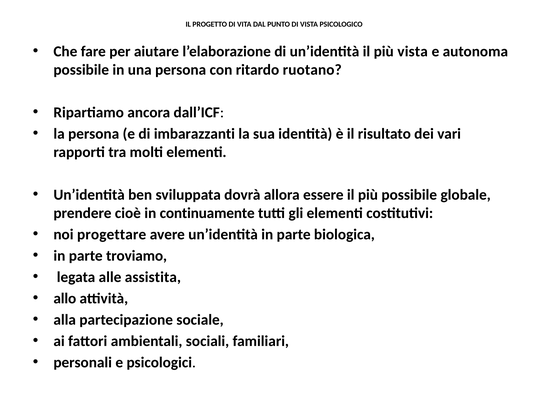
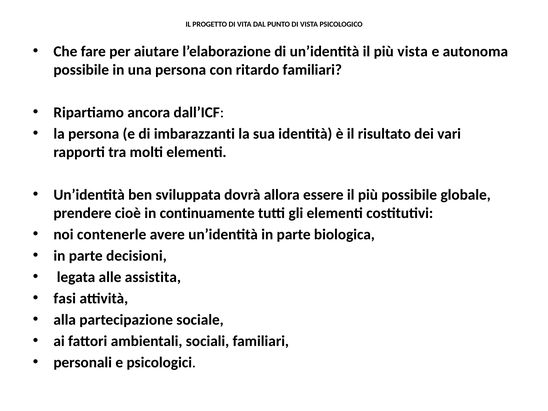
ritardo ruotano: ruotano -> familiari
progettare: progettare -> contenerle
troviamo: troviamo -> decisioni
allo: allo -> fasi
